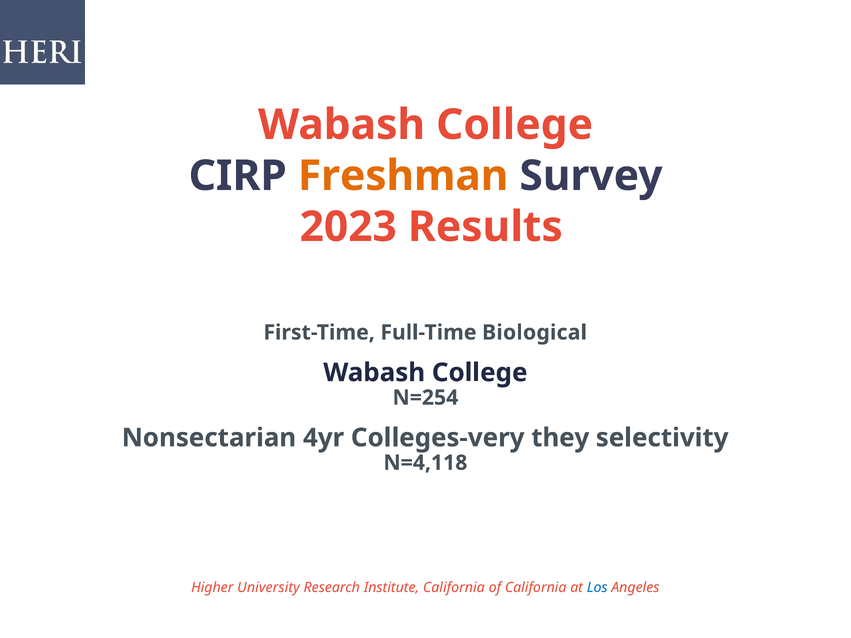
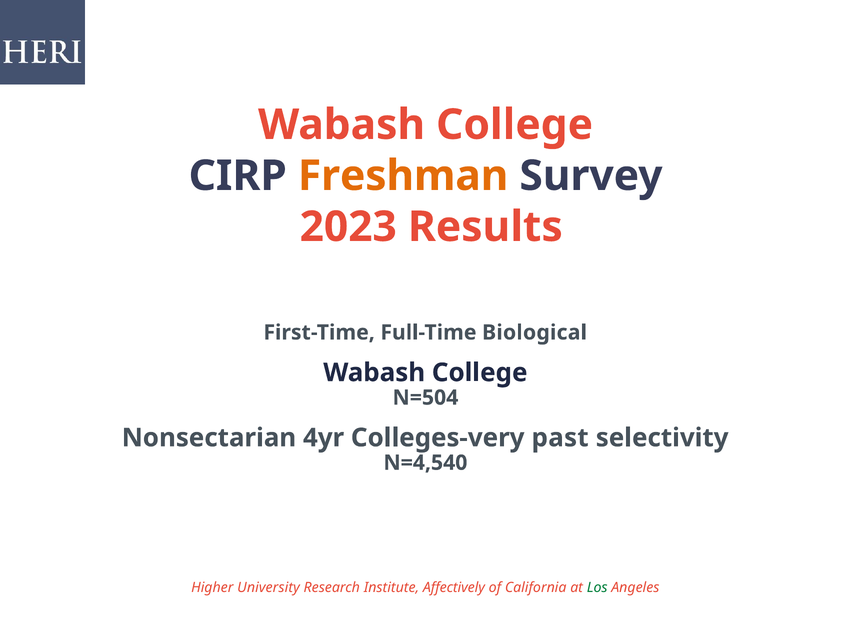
N=254: N=254 -> N=504
they: they -> past
N=4,118: N=4,118 -> N=4,540
Institute California: California -> Affectively
Los colour: blue -> green
